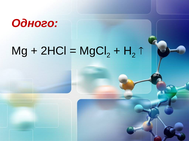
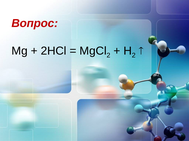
Одного: Одного -> Вопрос
